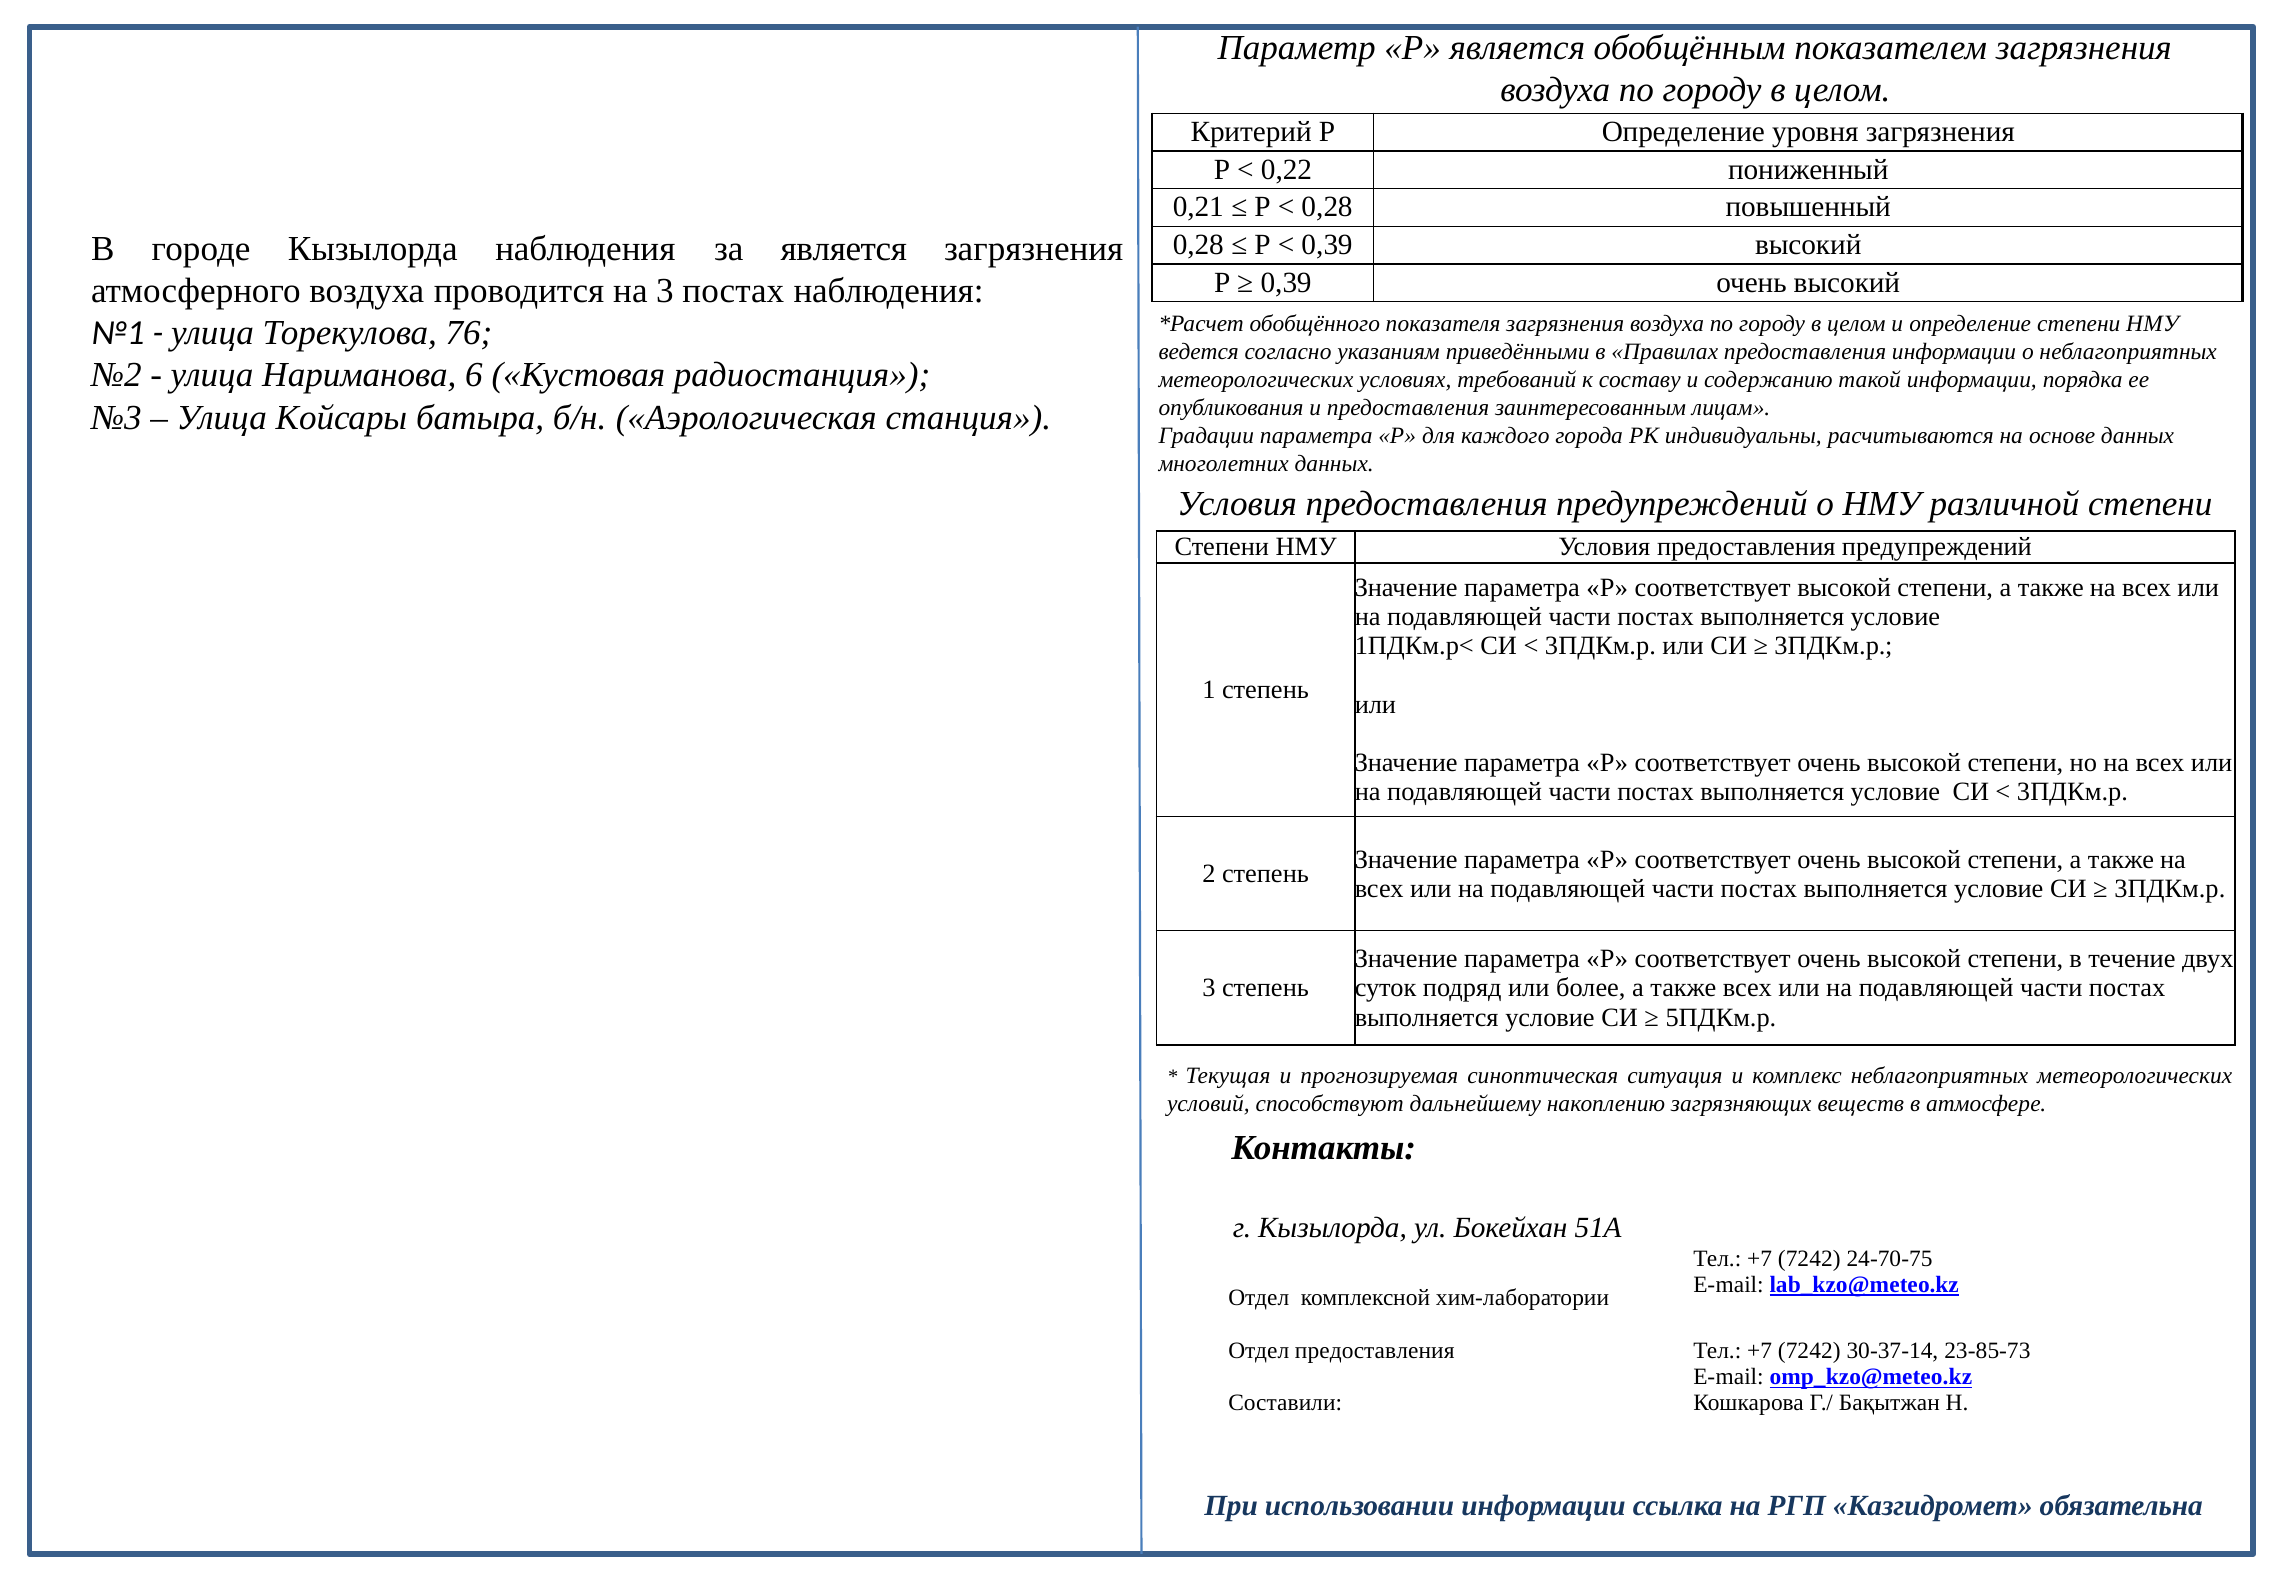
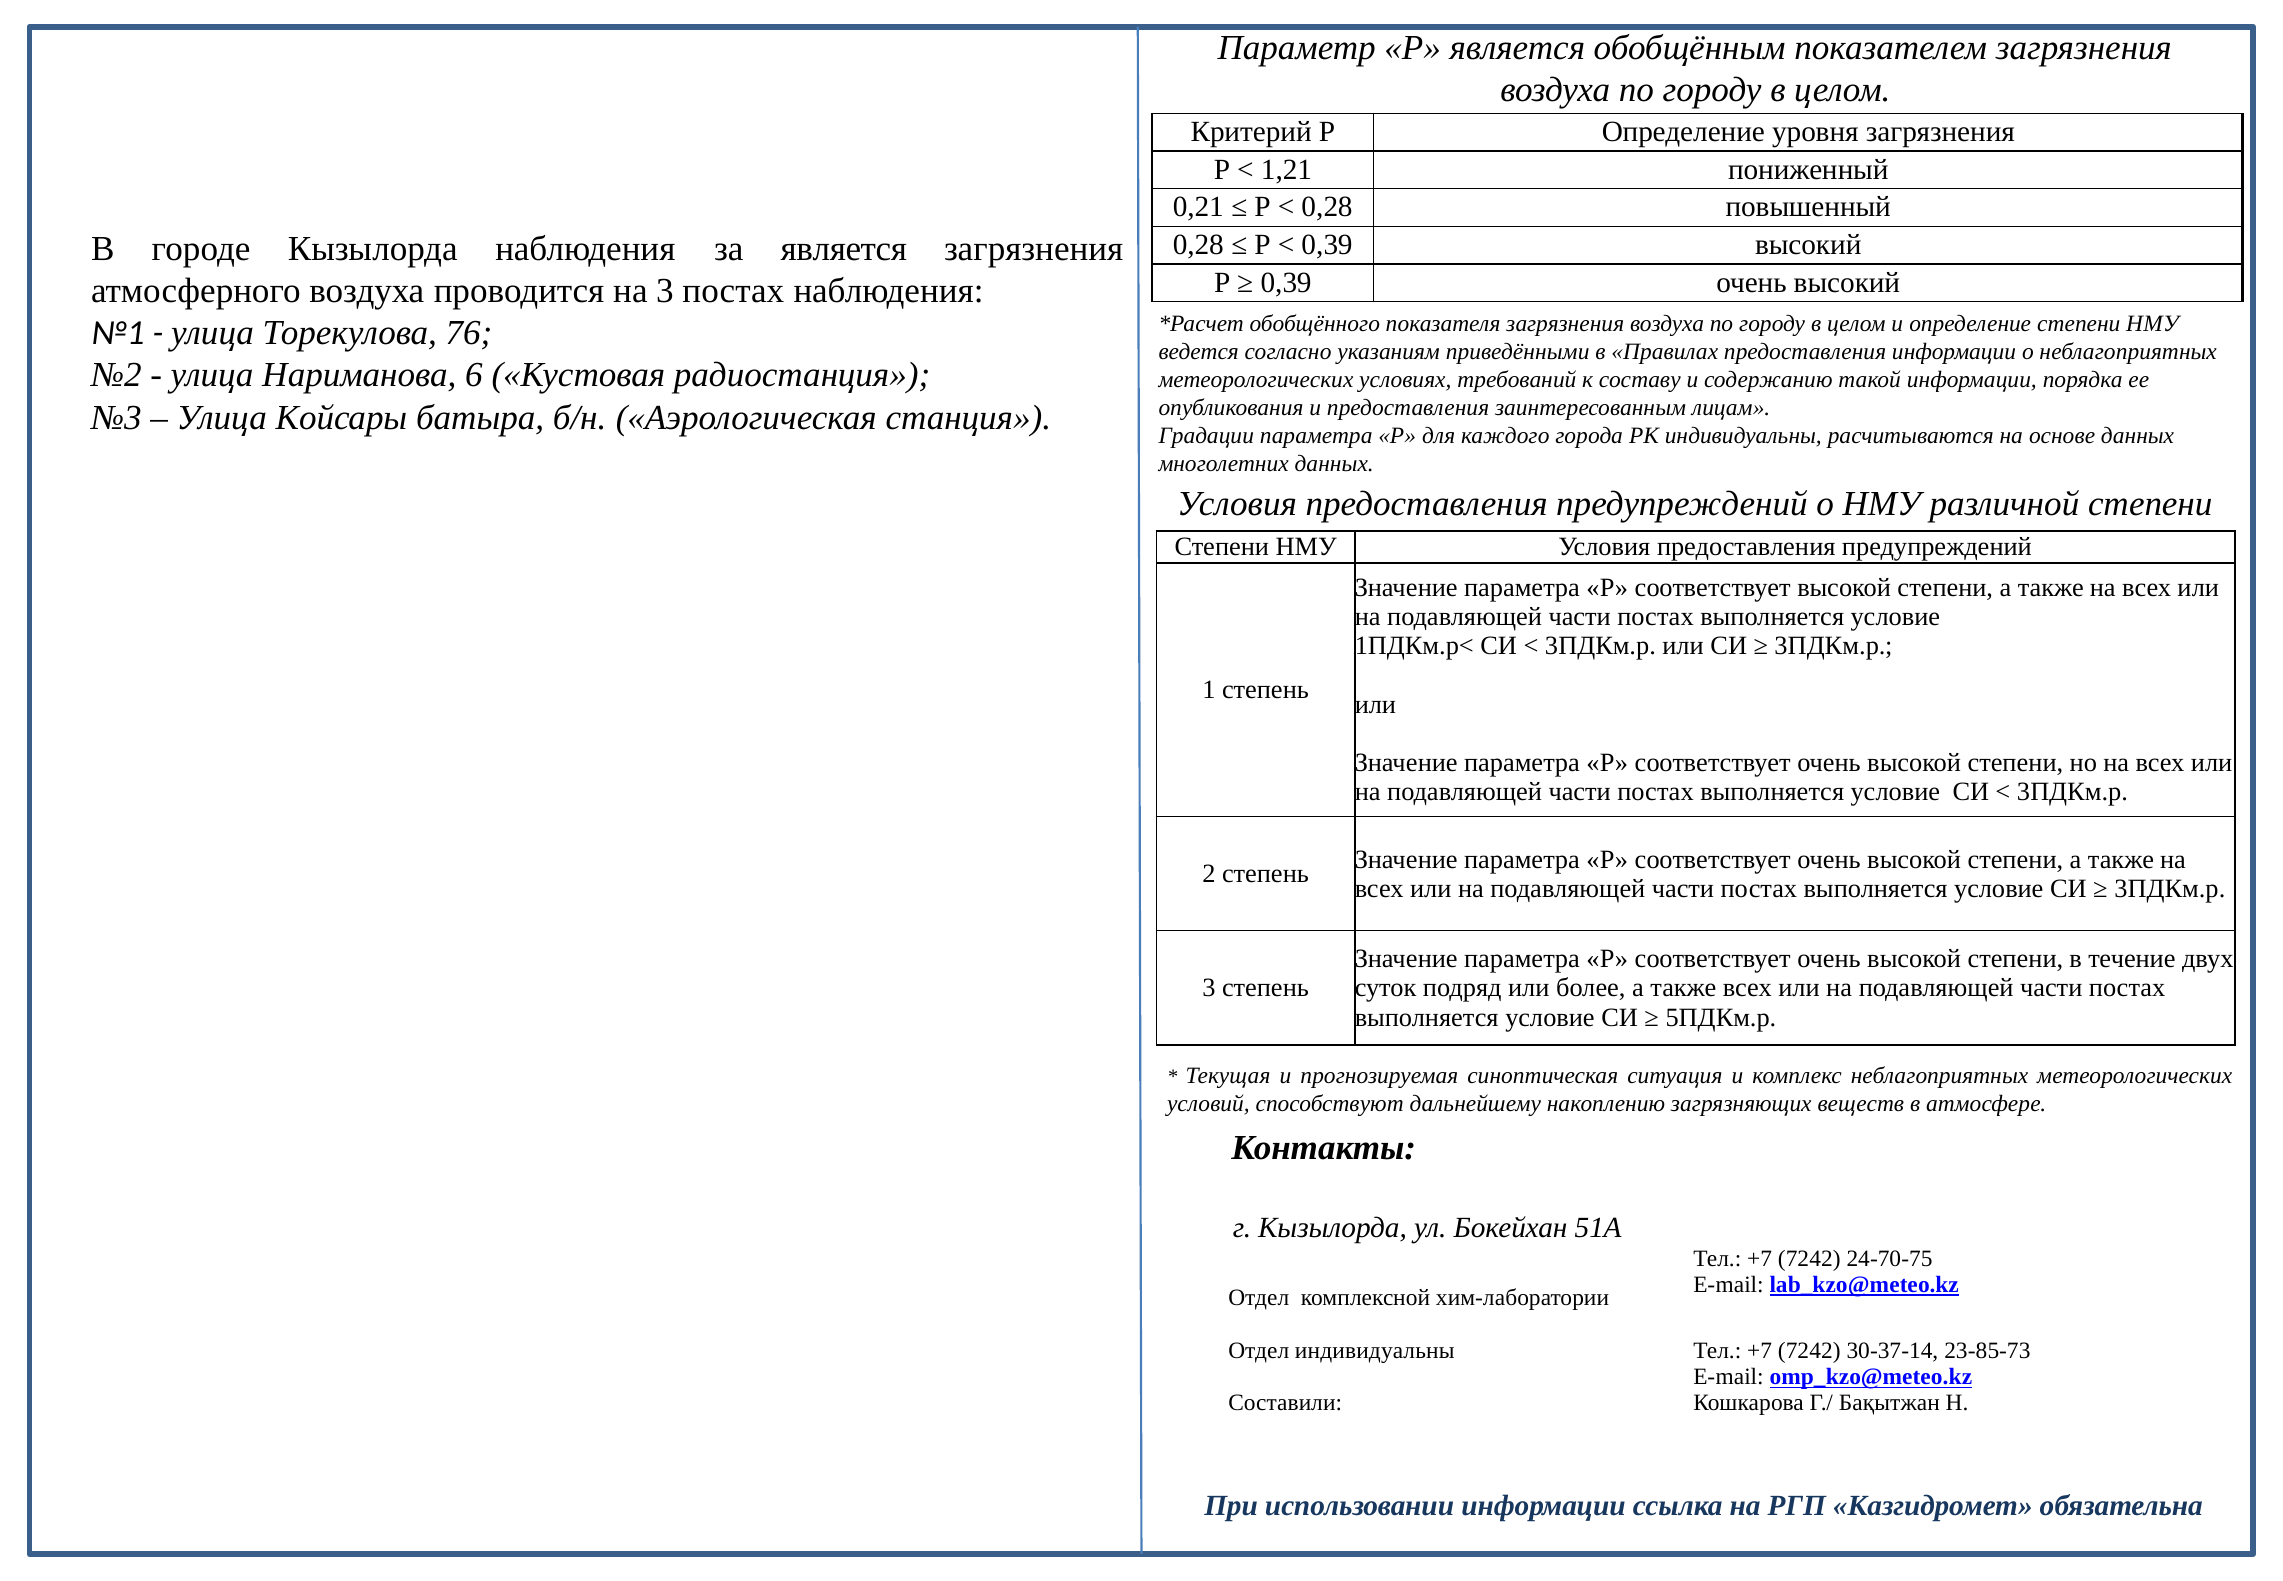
0,22: 0,22 -> 1,21
Отдел предоставления: предоставления -> индивидуальны
